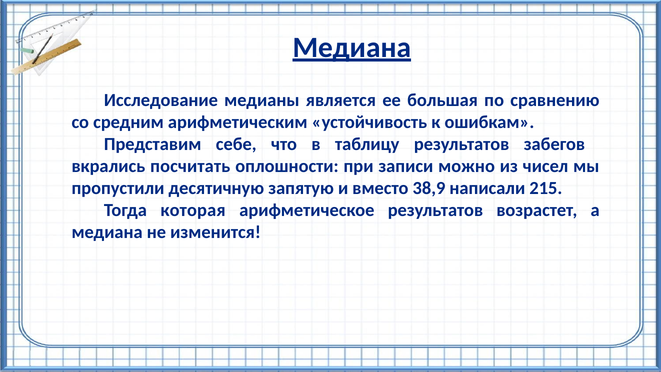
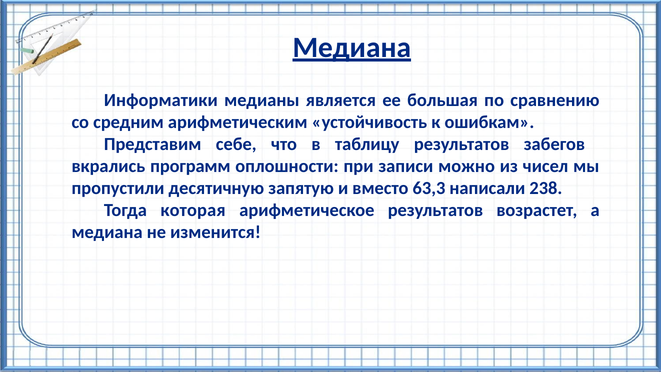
Исследование: Исследование -> Информатики
посчитать: посчитать -> программ
38,9: 38,9 -> 63,3
215: 215 -> 238
